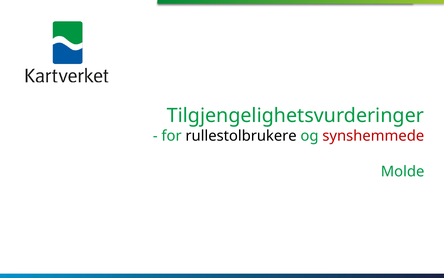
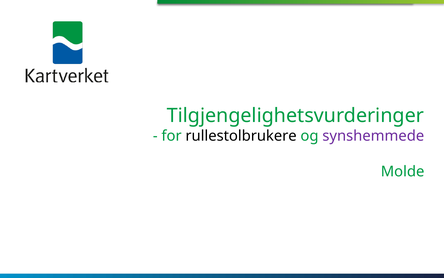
synshemmede colour: red -> purple
